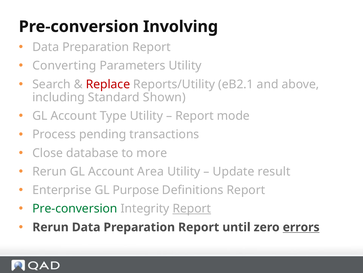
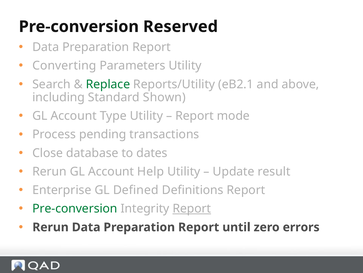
Involving: Involving -> Reserved
Replace colour: red -> green
more: more -> dates
Area: Area -> Help
Purpose: Purpose -> Defined
errors underline: present -> none
